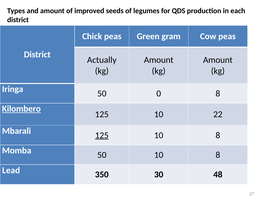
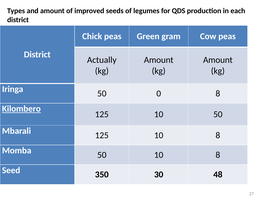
10 22: 22 -> 50
125 at (102, 135) underline: present -> none
Lead: Lead -> Seed
